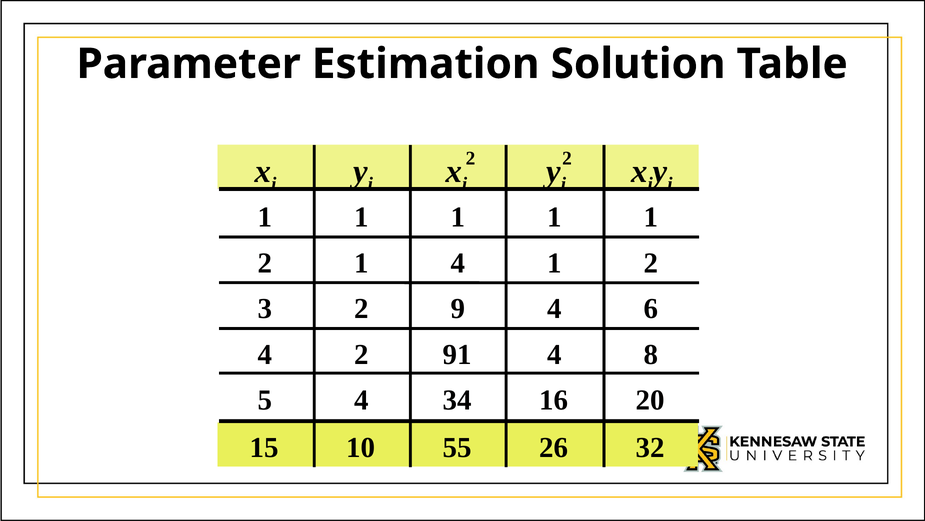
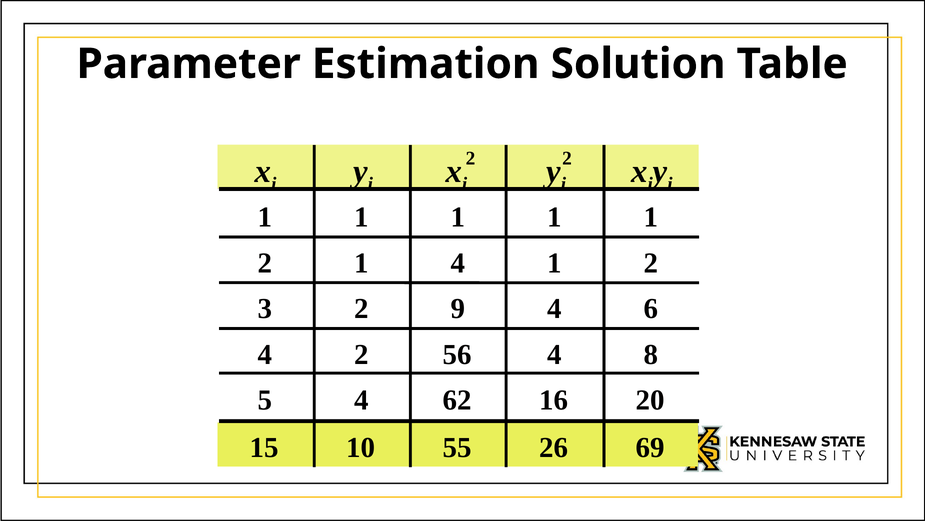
91: 91 -> 56
34: 34 -> 62
32: 32 -> 69
